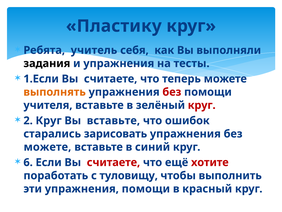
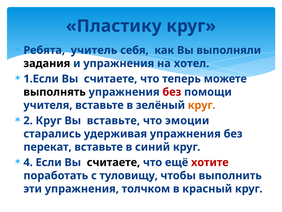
тесты: тесты -> хотел
выполнять colour: orange -> black
круг at (202, 105) colour: red -> orange
ошибок: ошибок -> эмоции
зарисовать: зарисовать -> удерживая
можете at (47, 147): можете -> перекат
6: 6 -> 4
считаете at (113, 162) colour: red -> black
упражнения помощи: помощи -> толчком
